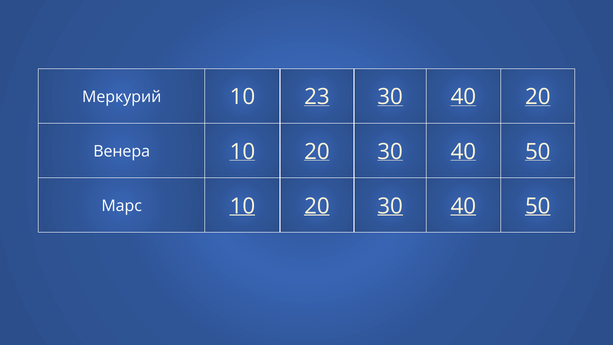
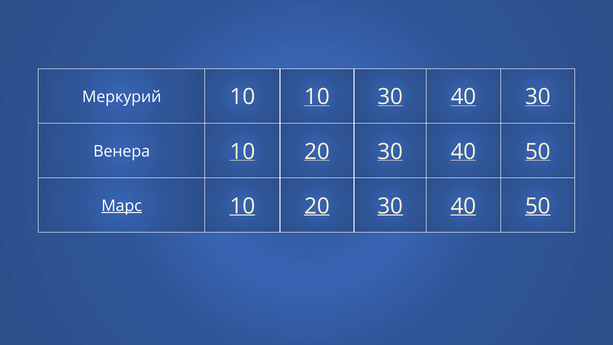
23 at (317, 97): 23 -> 10
40 20: 20 -> 30
Марс underline: none -> present
